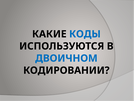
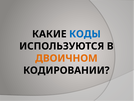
ДВОИЧНОМ colour: blue -> orange
